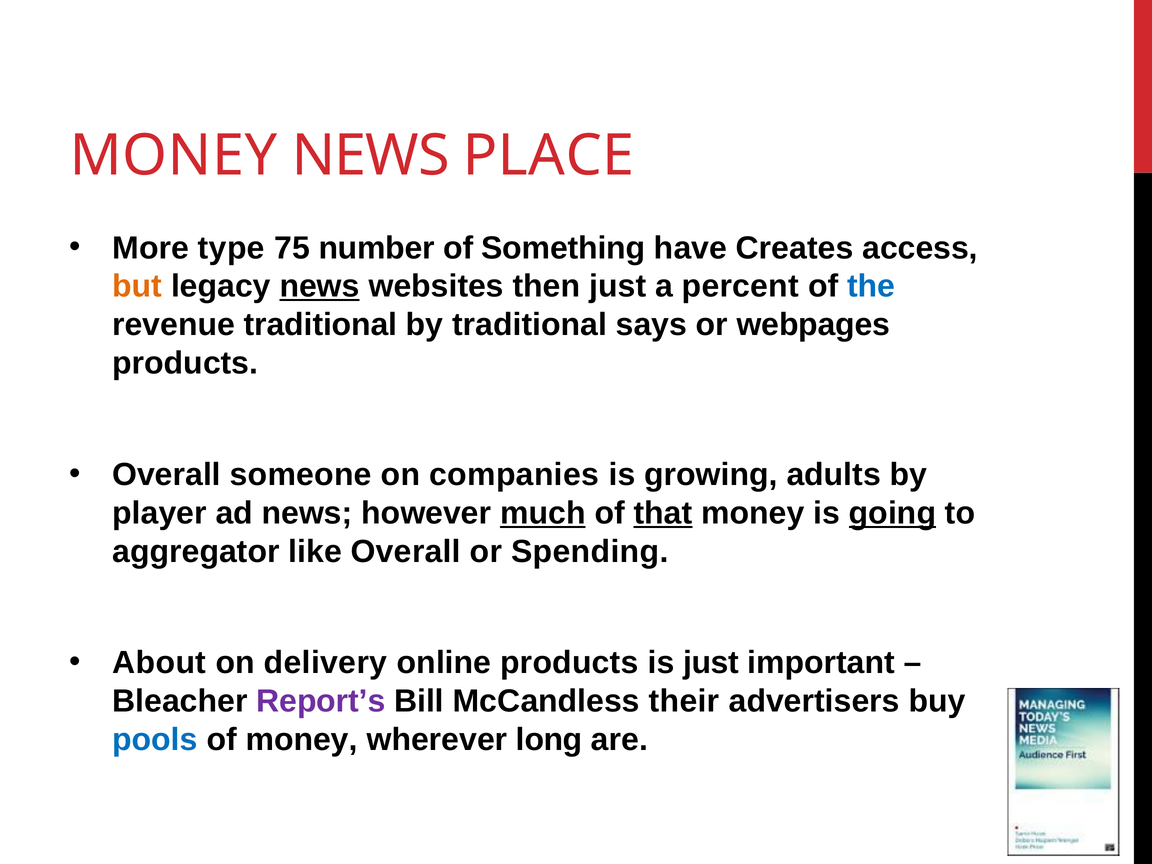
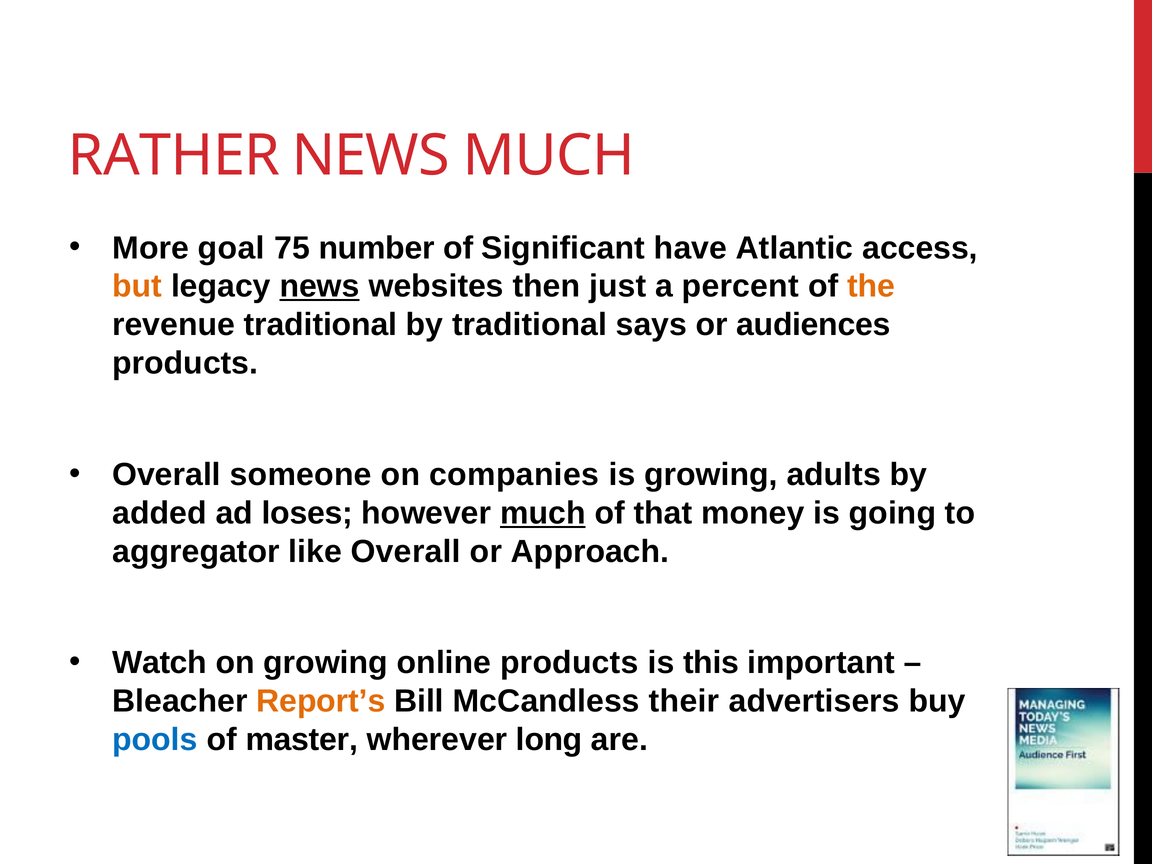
MONEY at (174, 156): MONEY -> RATHER
NEWS PLACE: PLACE -> MUCH
type: type -> goal
Something: Something -> Significant
Creates: Creates -> Atlantic
the colour: blue -> orange
webpages: webpages -> audiences
player: player -> added
ad news: news -> loses
that underline: present -> none
going underline: present -> none
Spending: Spending -> Approach
About: About -> Watch
on delivery: delivery -> growing
is just: just -> this
Report’s colour: purple -> orange
of money: money -> master
